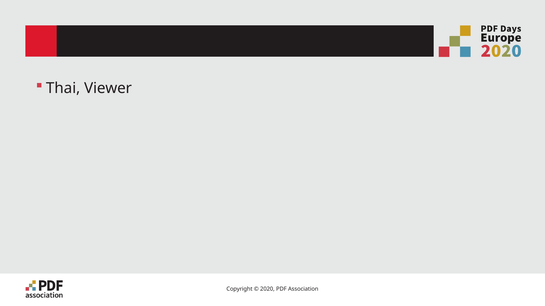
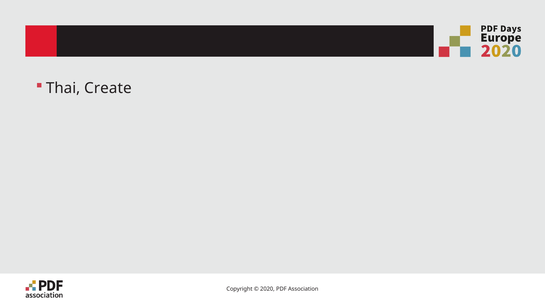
Viewer: Viewer -> Create
